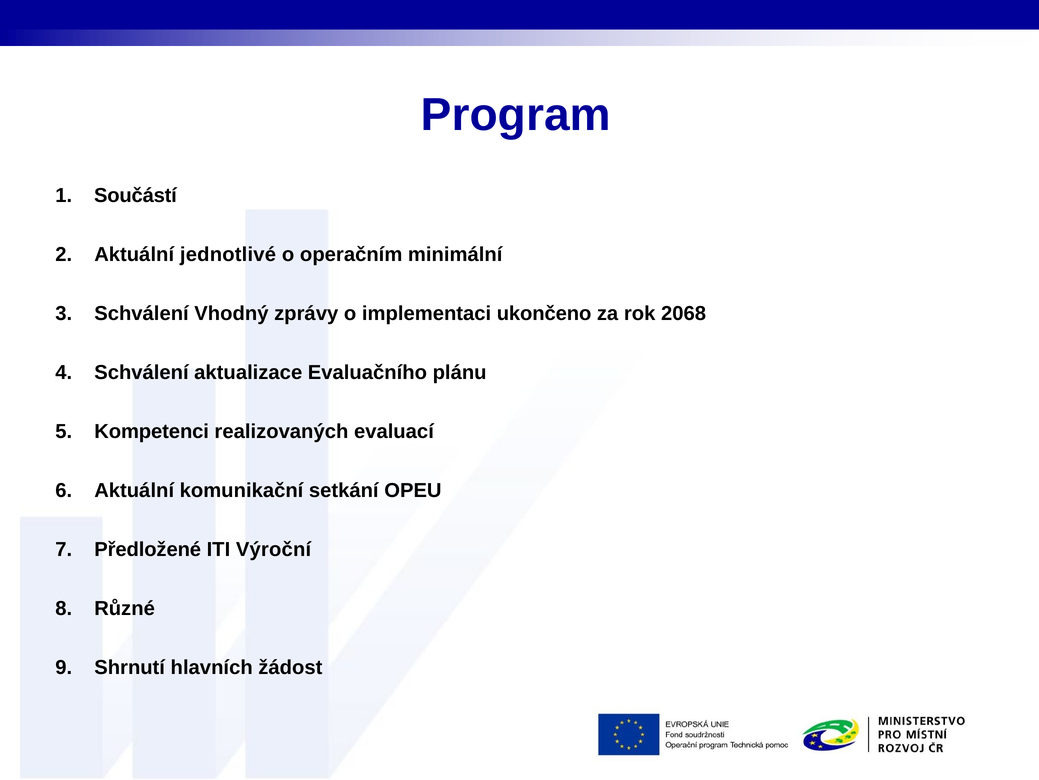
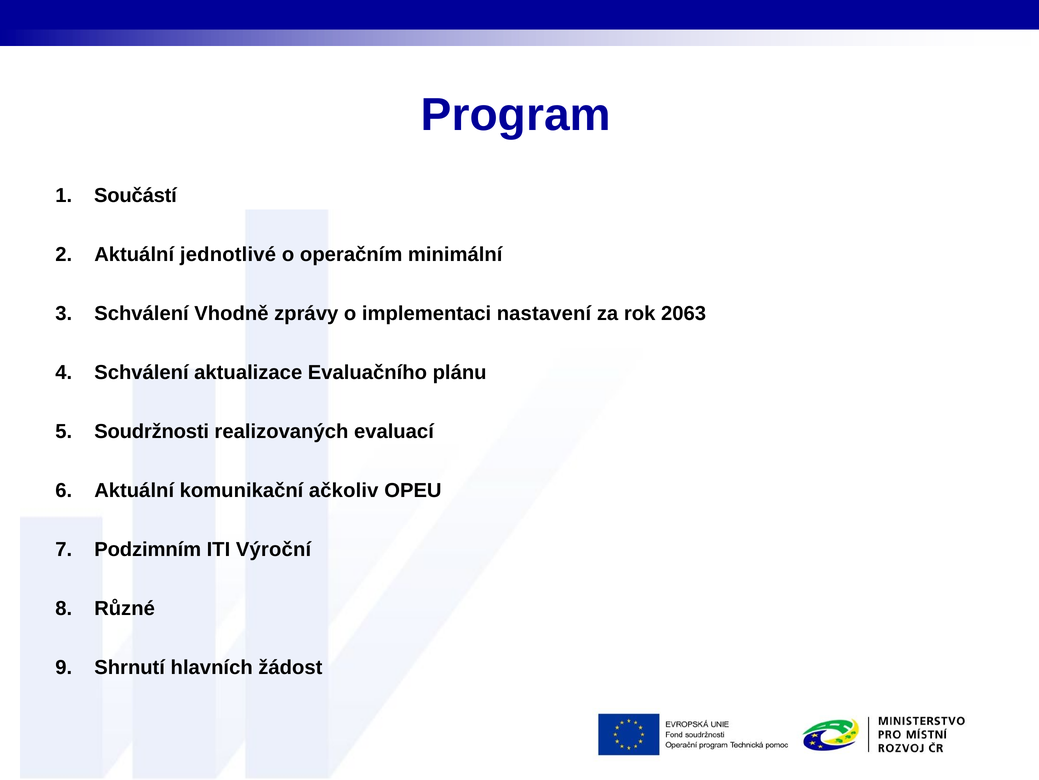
Vhodný: Vhodný -> Vhodně
ukončeno: ukončeno -> nastavení
2068: 2068 -> 2063
Kompetenci: Kompetenci -> Soudržnosti
setkání: setkání -> ačkoliv
Předložené: Předložené -> Podzimním
